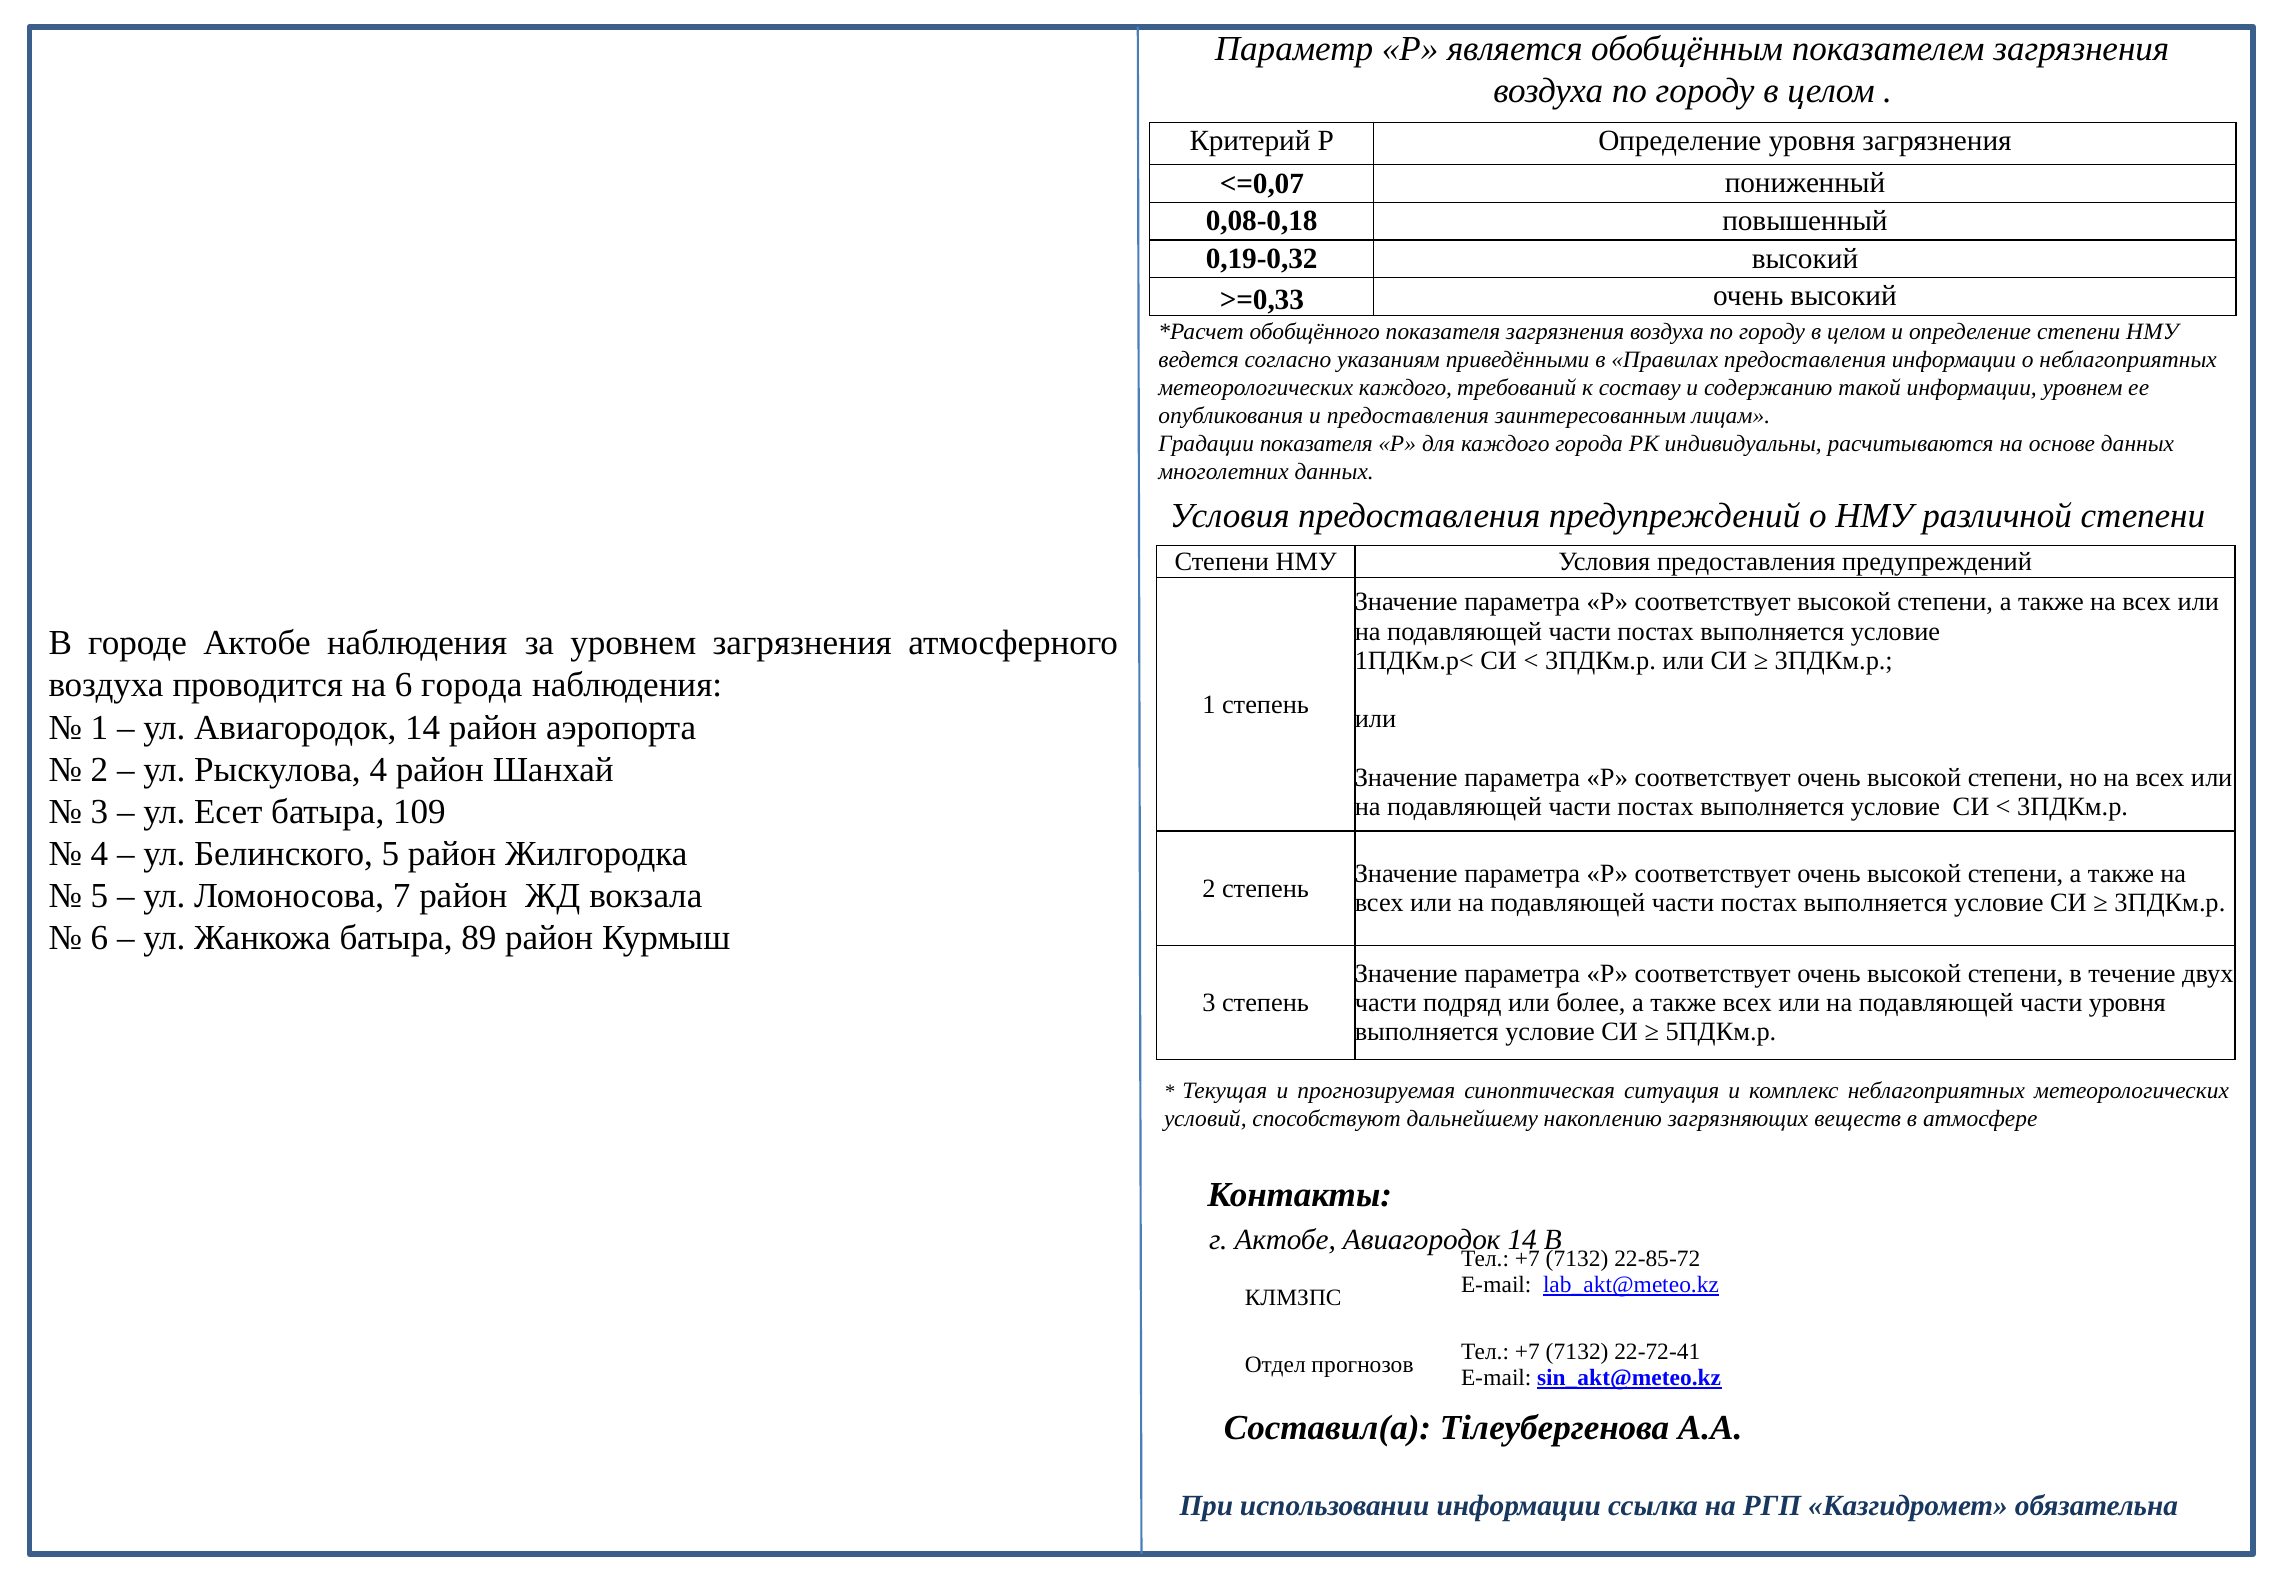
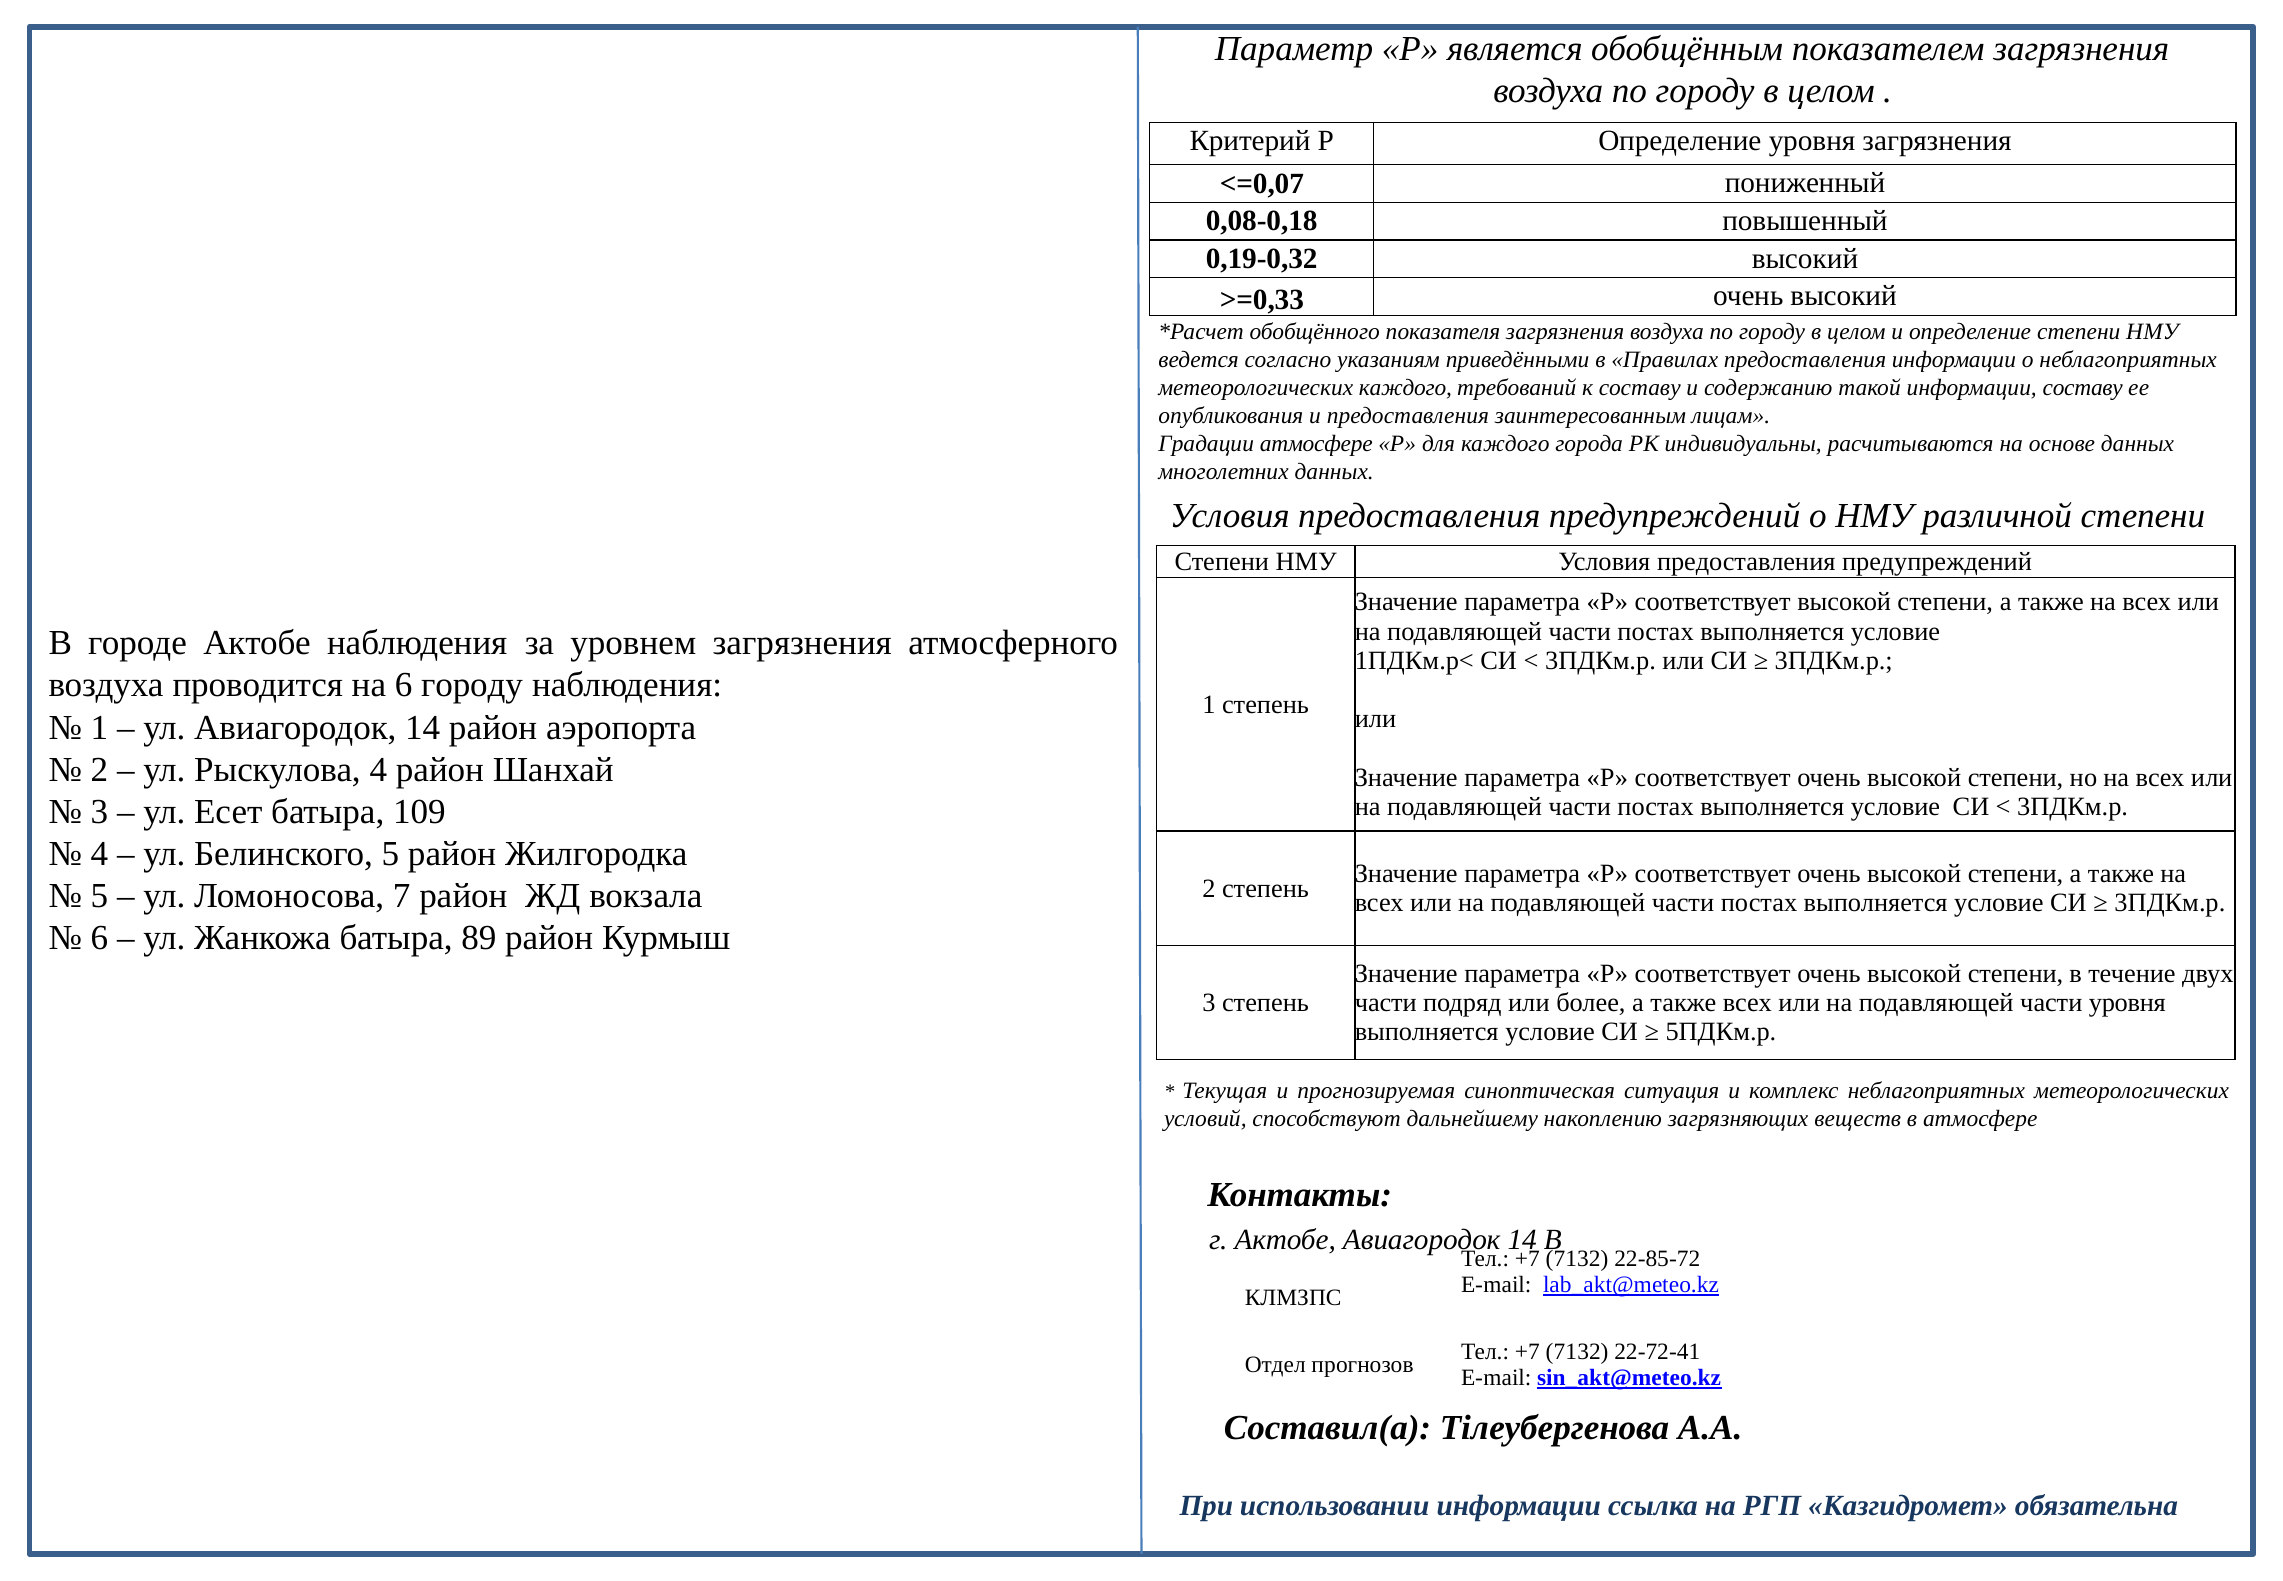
информации уровнем: уровнем -> составу
Градации показателя: показателя -> атмосфере
6 города: города -> городу
